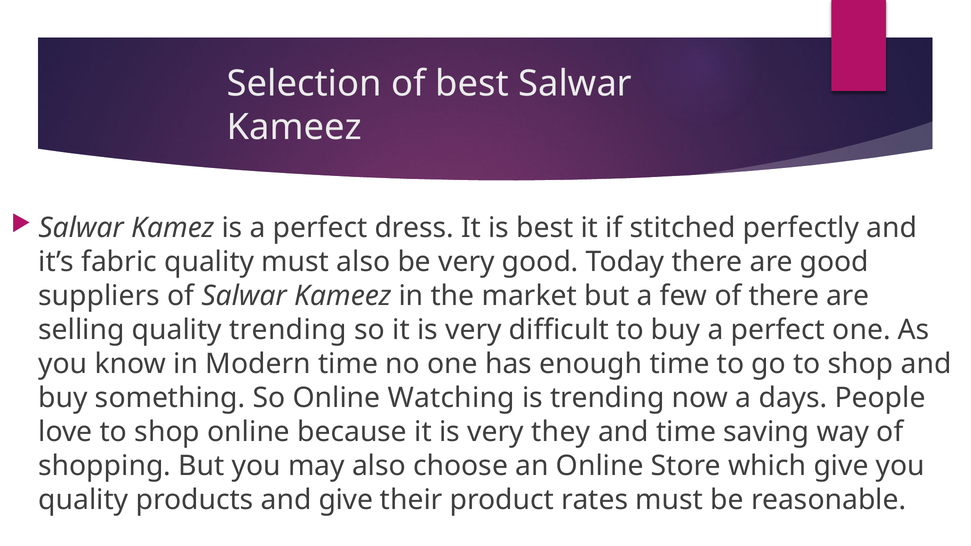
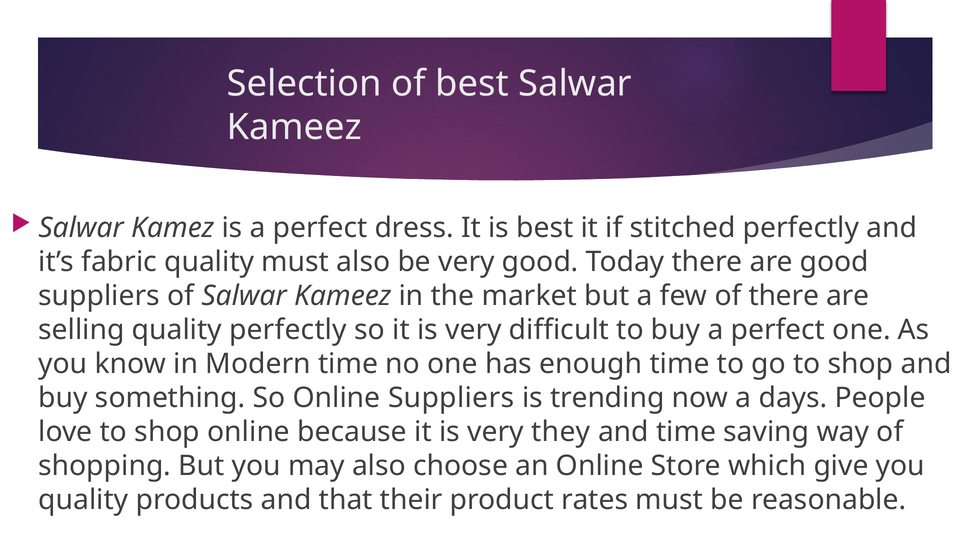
quality trending: trending -> perfectly
Online Watching: Watching -> Suppliers
and give: give -> that
